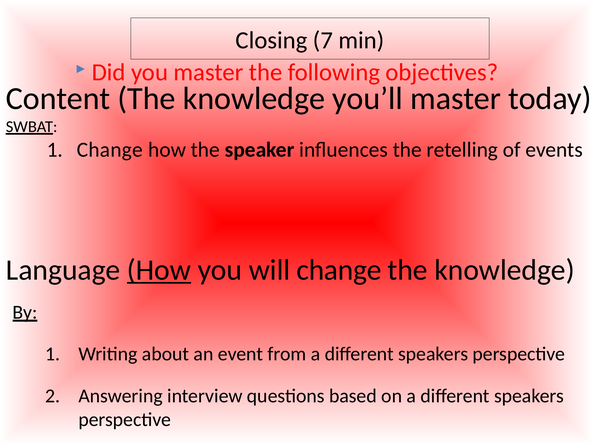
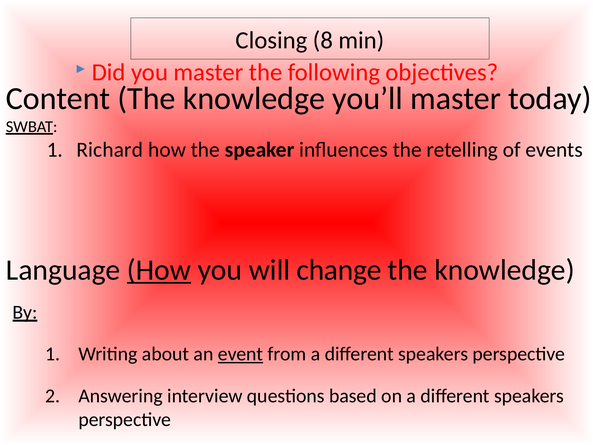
7: 7 -> 8
1 Change: Change -> Richard
event underline: none -> present
